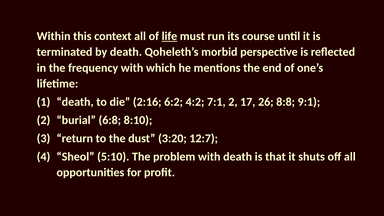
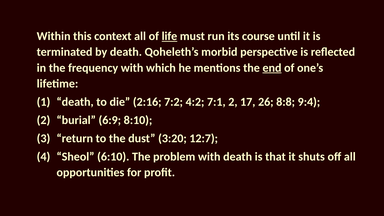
end underline: none -> present
6:2: 6:2 -> 7:2
9:1: 9:1 -> 9:4
6:8: 6:8 -> 6:9
5:10: 5:10 -> 6:10
